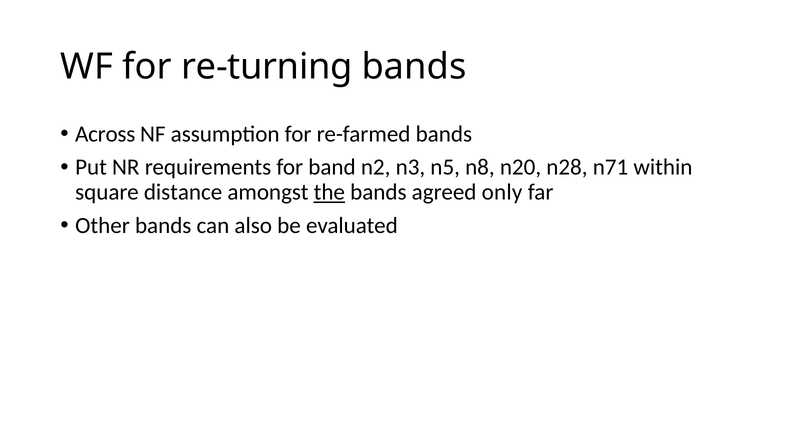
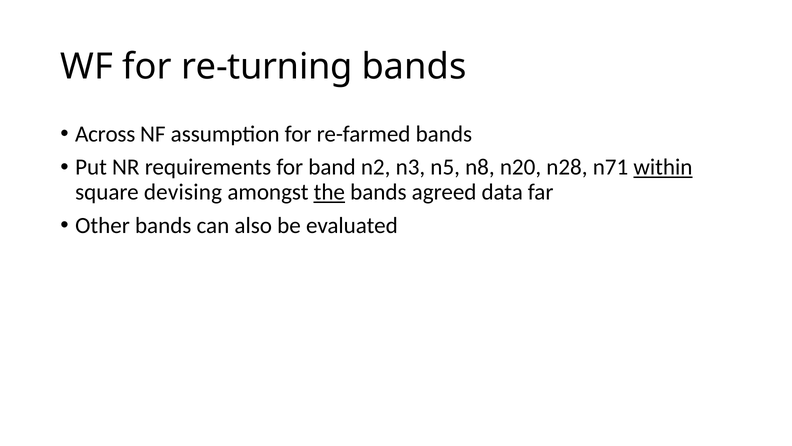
within underline: none -> present
distance: distance -> devising
only: only -> data
